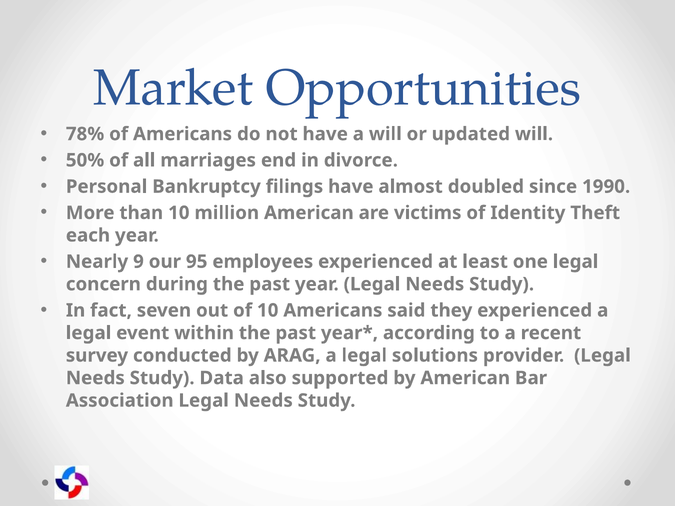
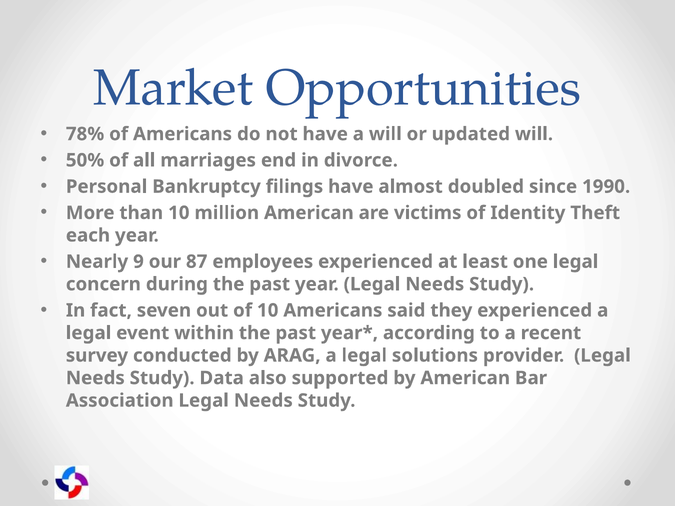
95: 95 -> 87
